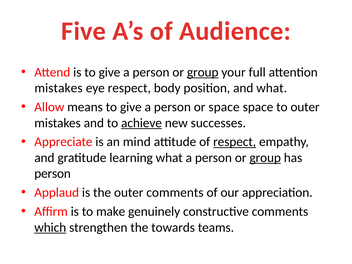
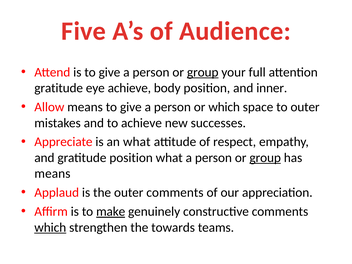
mistakes at (59, 88): mistakes -> gratitude
eye respect: respect -> achieve
and what: what -> inner
or space: space -> which
achieve at (142, 123) underline: present -> none
an mind: mind -> what
respect at (235, 142) underline: present -> none
gratitude learning: learning -> position
person at (53, 174): person -> means
make underline: none -> present
